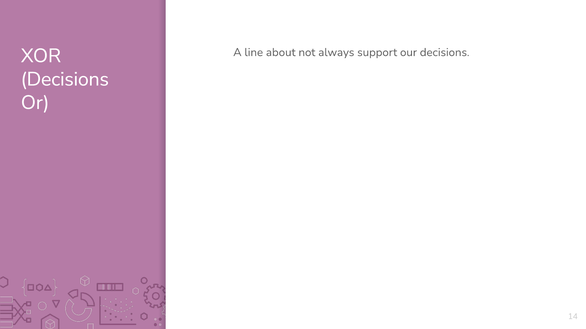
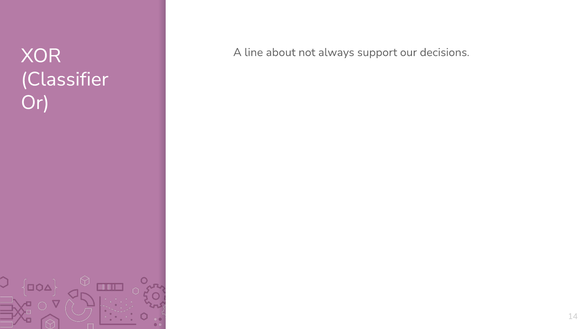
Decisions at (65, 79): Decisions -> Classifier
